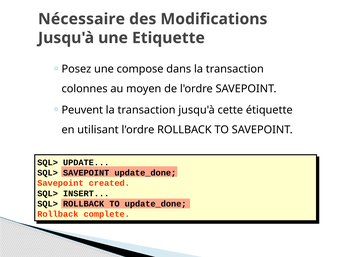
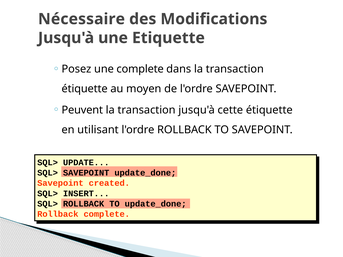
une compose: compose -> complete
colonnes at (85, 89): colonnes -> étiquette
